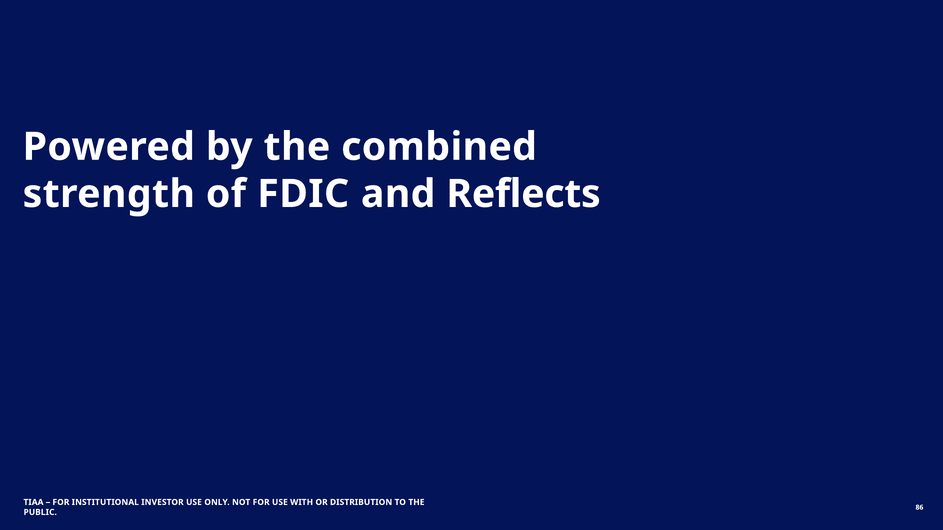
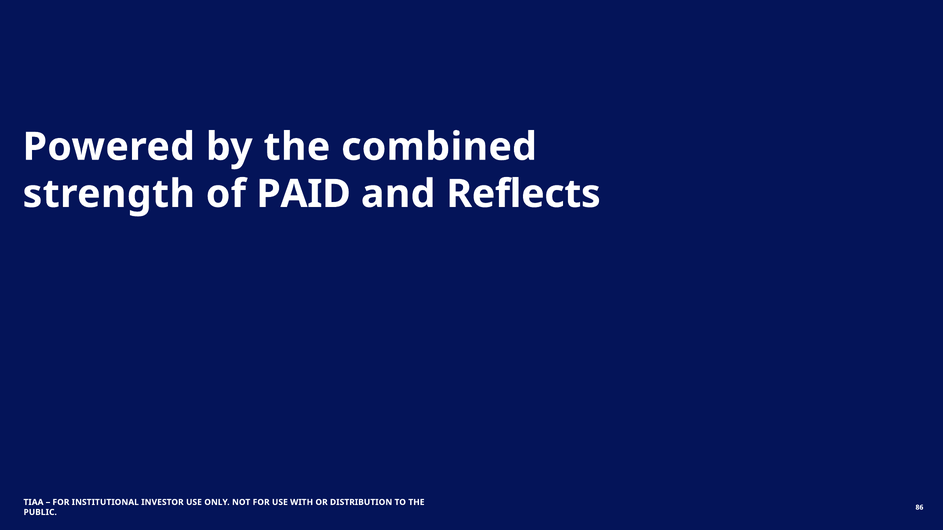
FDIC: FDIC -> PAID
